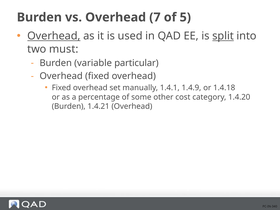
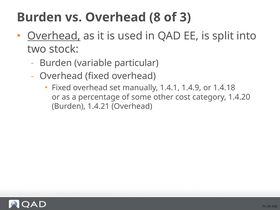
7: 7 -> 8
5: 5 -> 3
split underline: present -> none
must: must -> stock
